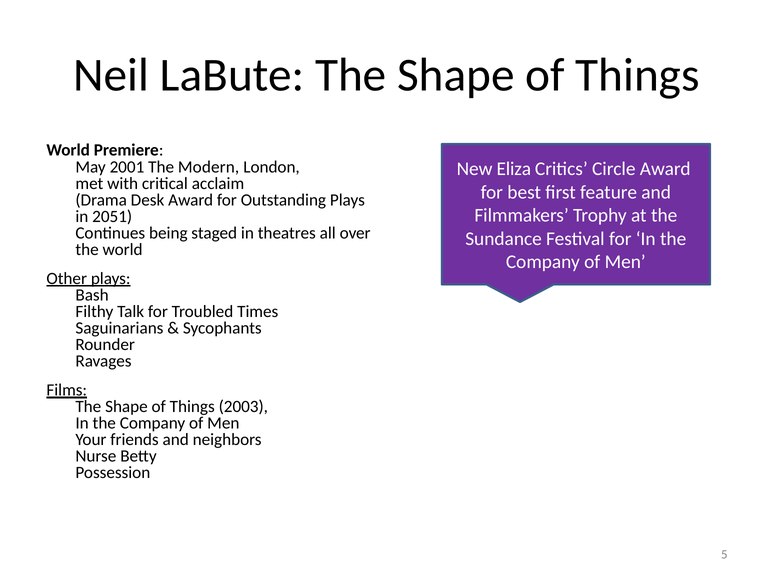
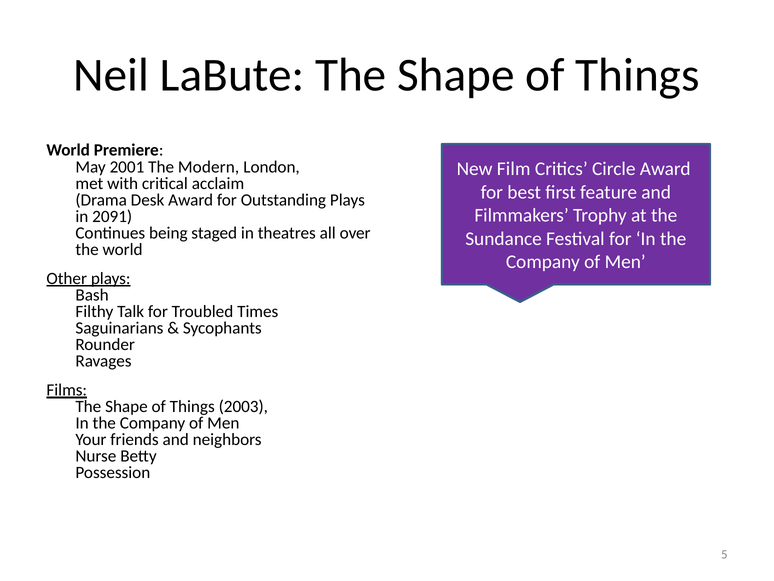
Eliza: Eliza -> Film
2051: 2051 -> 2091
